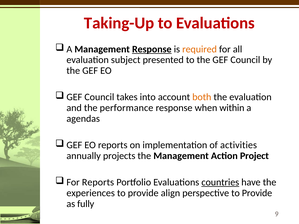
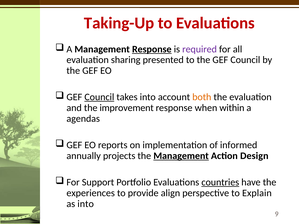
required colour: orange -> purple
subject: subject -> sharing
Council at (99, 97) underline: none -> present
performance: performance -> improvement
activities: activities -> informed
Management at (181, 156) underline: none -> present
Project: Project -> Design
For Reports: Reports -> Support
perspective to Provide: Provide -> Explain
as fully: fully -> into
